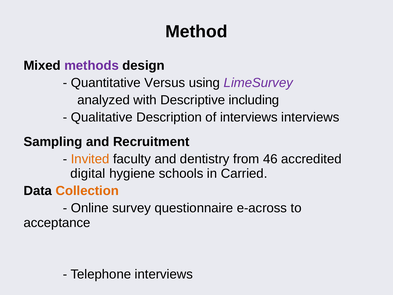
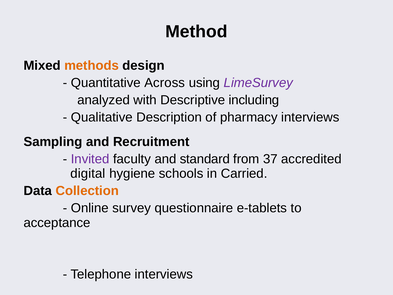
methods colour: purple -> orange
Versus: Versus -> Across
of interviews: interviews -> pharmacy
Invited colour: orange -> purple
dentistry: dentistry -> standard
46: 46 -> 37
e-across: e-across -> e-tablets
